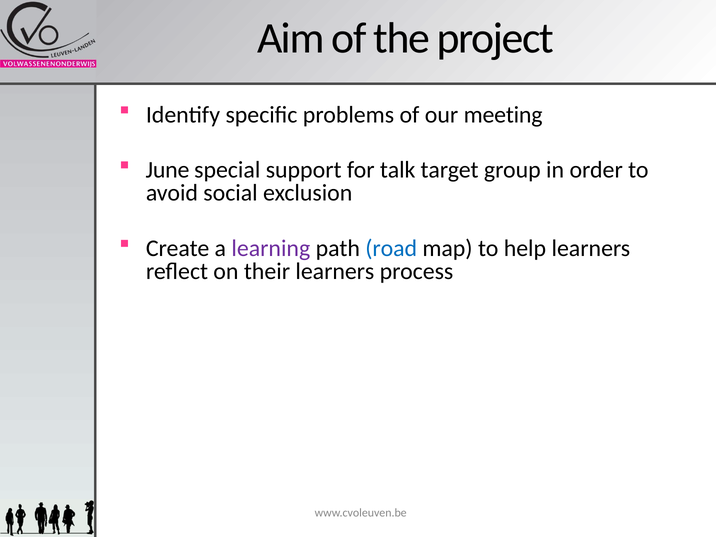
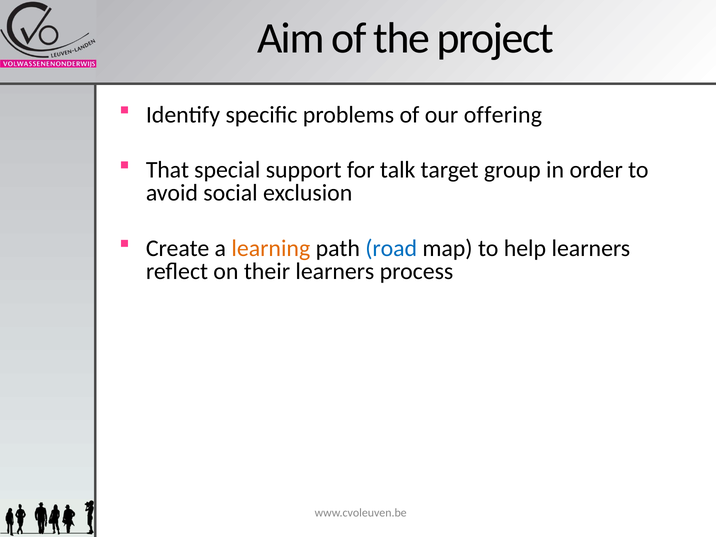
meeting: meeting -> offering
June: June -> That
learning colour: purple -> orange
